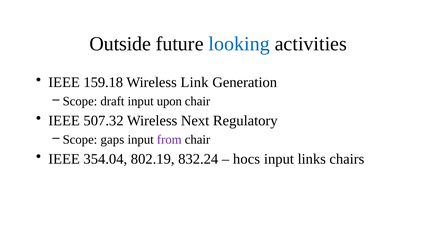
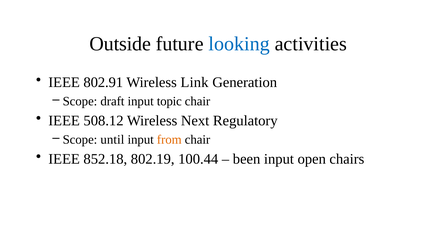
159.18: 159.18 -> 802.91
upon: upon -> topic
507.32: 507.32 -> 508.12
gaps: gaps -> until
from colour: purple -> orange
354.04: 354.04 -> 852.18
832.24: 832.24 -> 100.44
hocs: hocs -> been
links: links -> open
